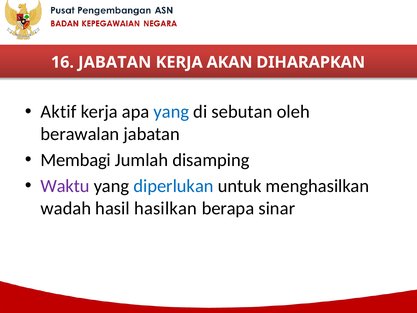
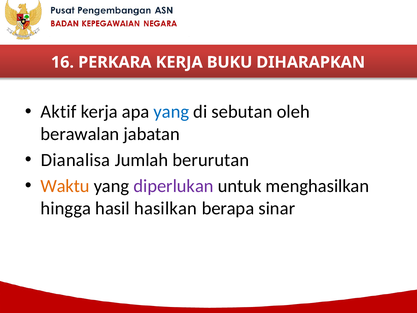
16 JABATAN: JABATAN -> PERKARA
AKAN: AKAN -> BUKU
Membagi: Membagi -> Dianalisa
disamping: disamping -> berurutan
Waktu colour: purple -> orange
diperlukan colour: blue -> purple
wadah: wadah -> hingga
